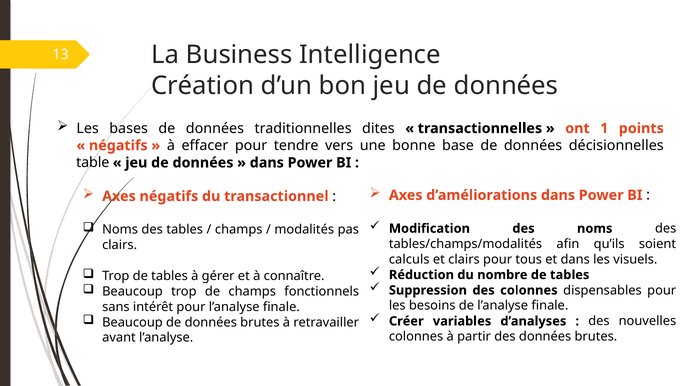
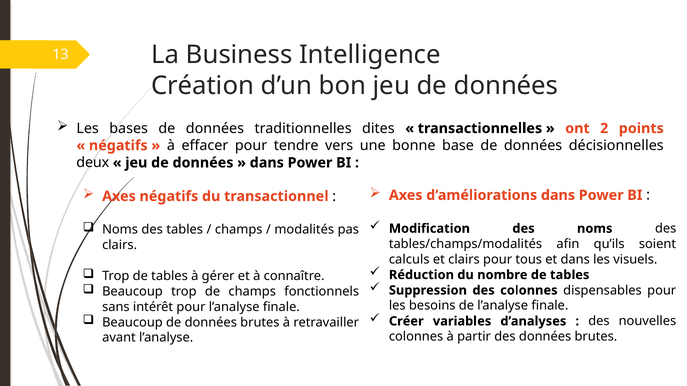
1: 1 -> 2
table: table -> deux
